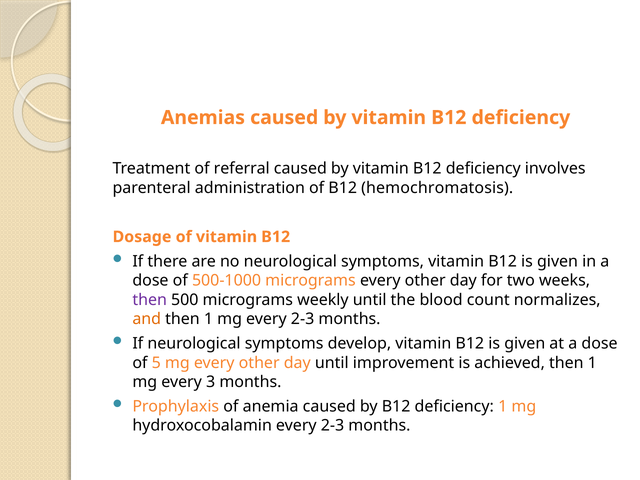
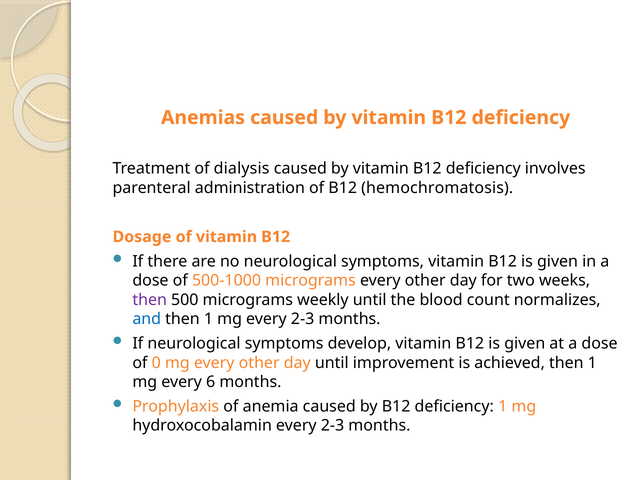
referral: referral -> dialysis
and colour: orange -> blue
5: 5 -> 0
3: 3 -> 6
